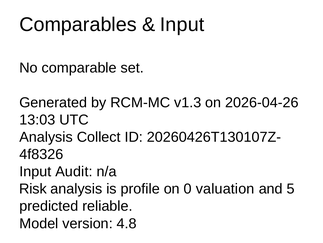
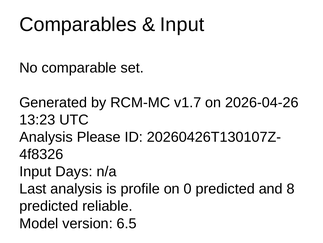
v1.3: v1.3 -> v1.7
13:03: 13:03 -> 13:23
Collect: Collect -> Please
Audit: Audit -> Days
Risk: Risk -> Last
0 valuation: valuation -> predicted
5: 5 -> 8
4.8: 4.8 -> 6.5
